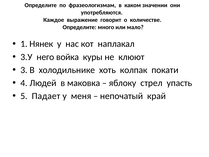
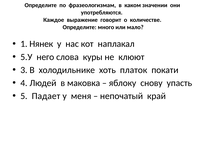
3.У: 3.У -> 5.У
войка: войка -> слова
колпак: колпак -> платок
стрел: стрел -> снову
